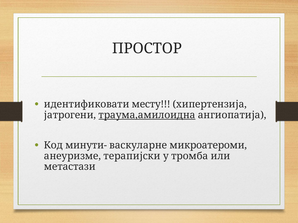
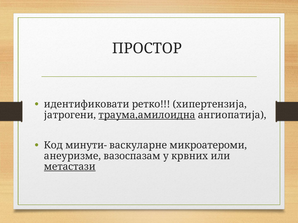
месту: месту -> ретко
терапијски: терапијски -> вазоспазам
тромба: тромба -> крвних
метастази underline: none -> present
